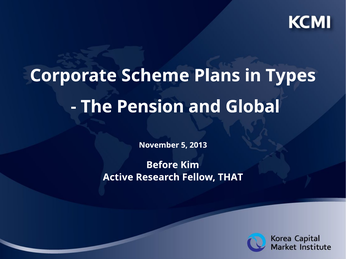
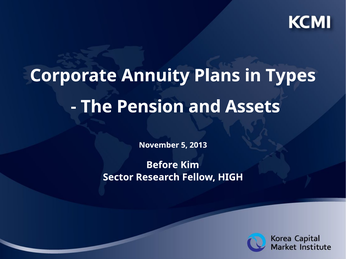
Scheme: Scheme -> Annuity
Global: Global -> Assets
Active: Active -> Sector
THAT: THAT -> HIGH
